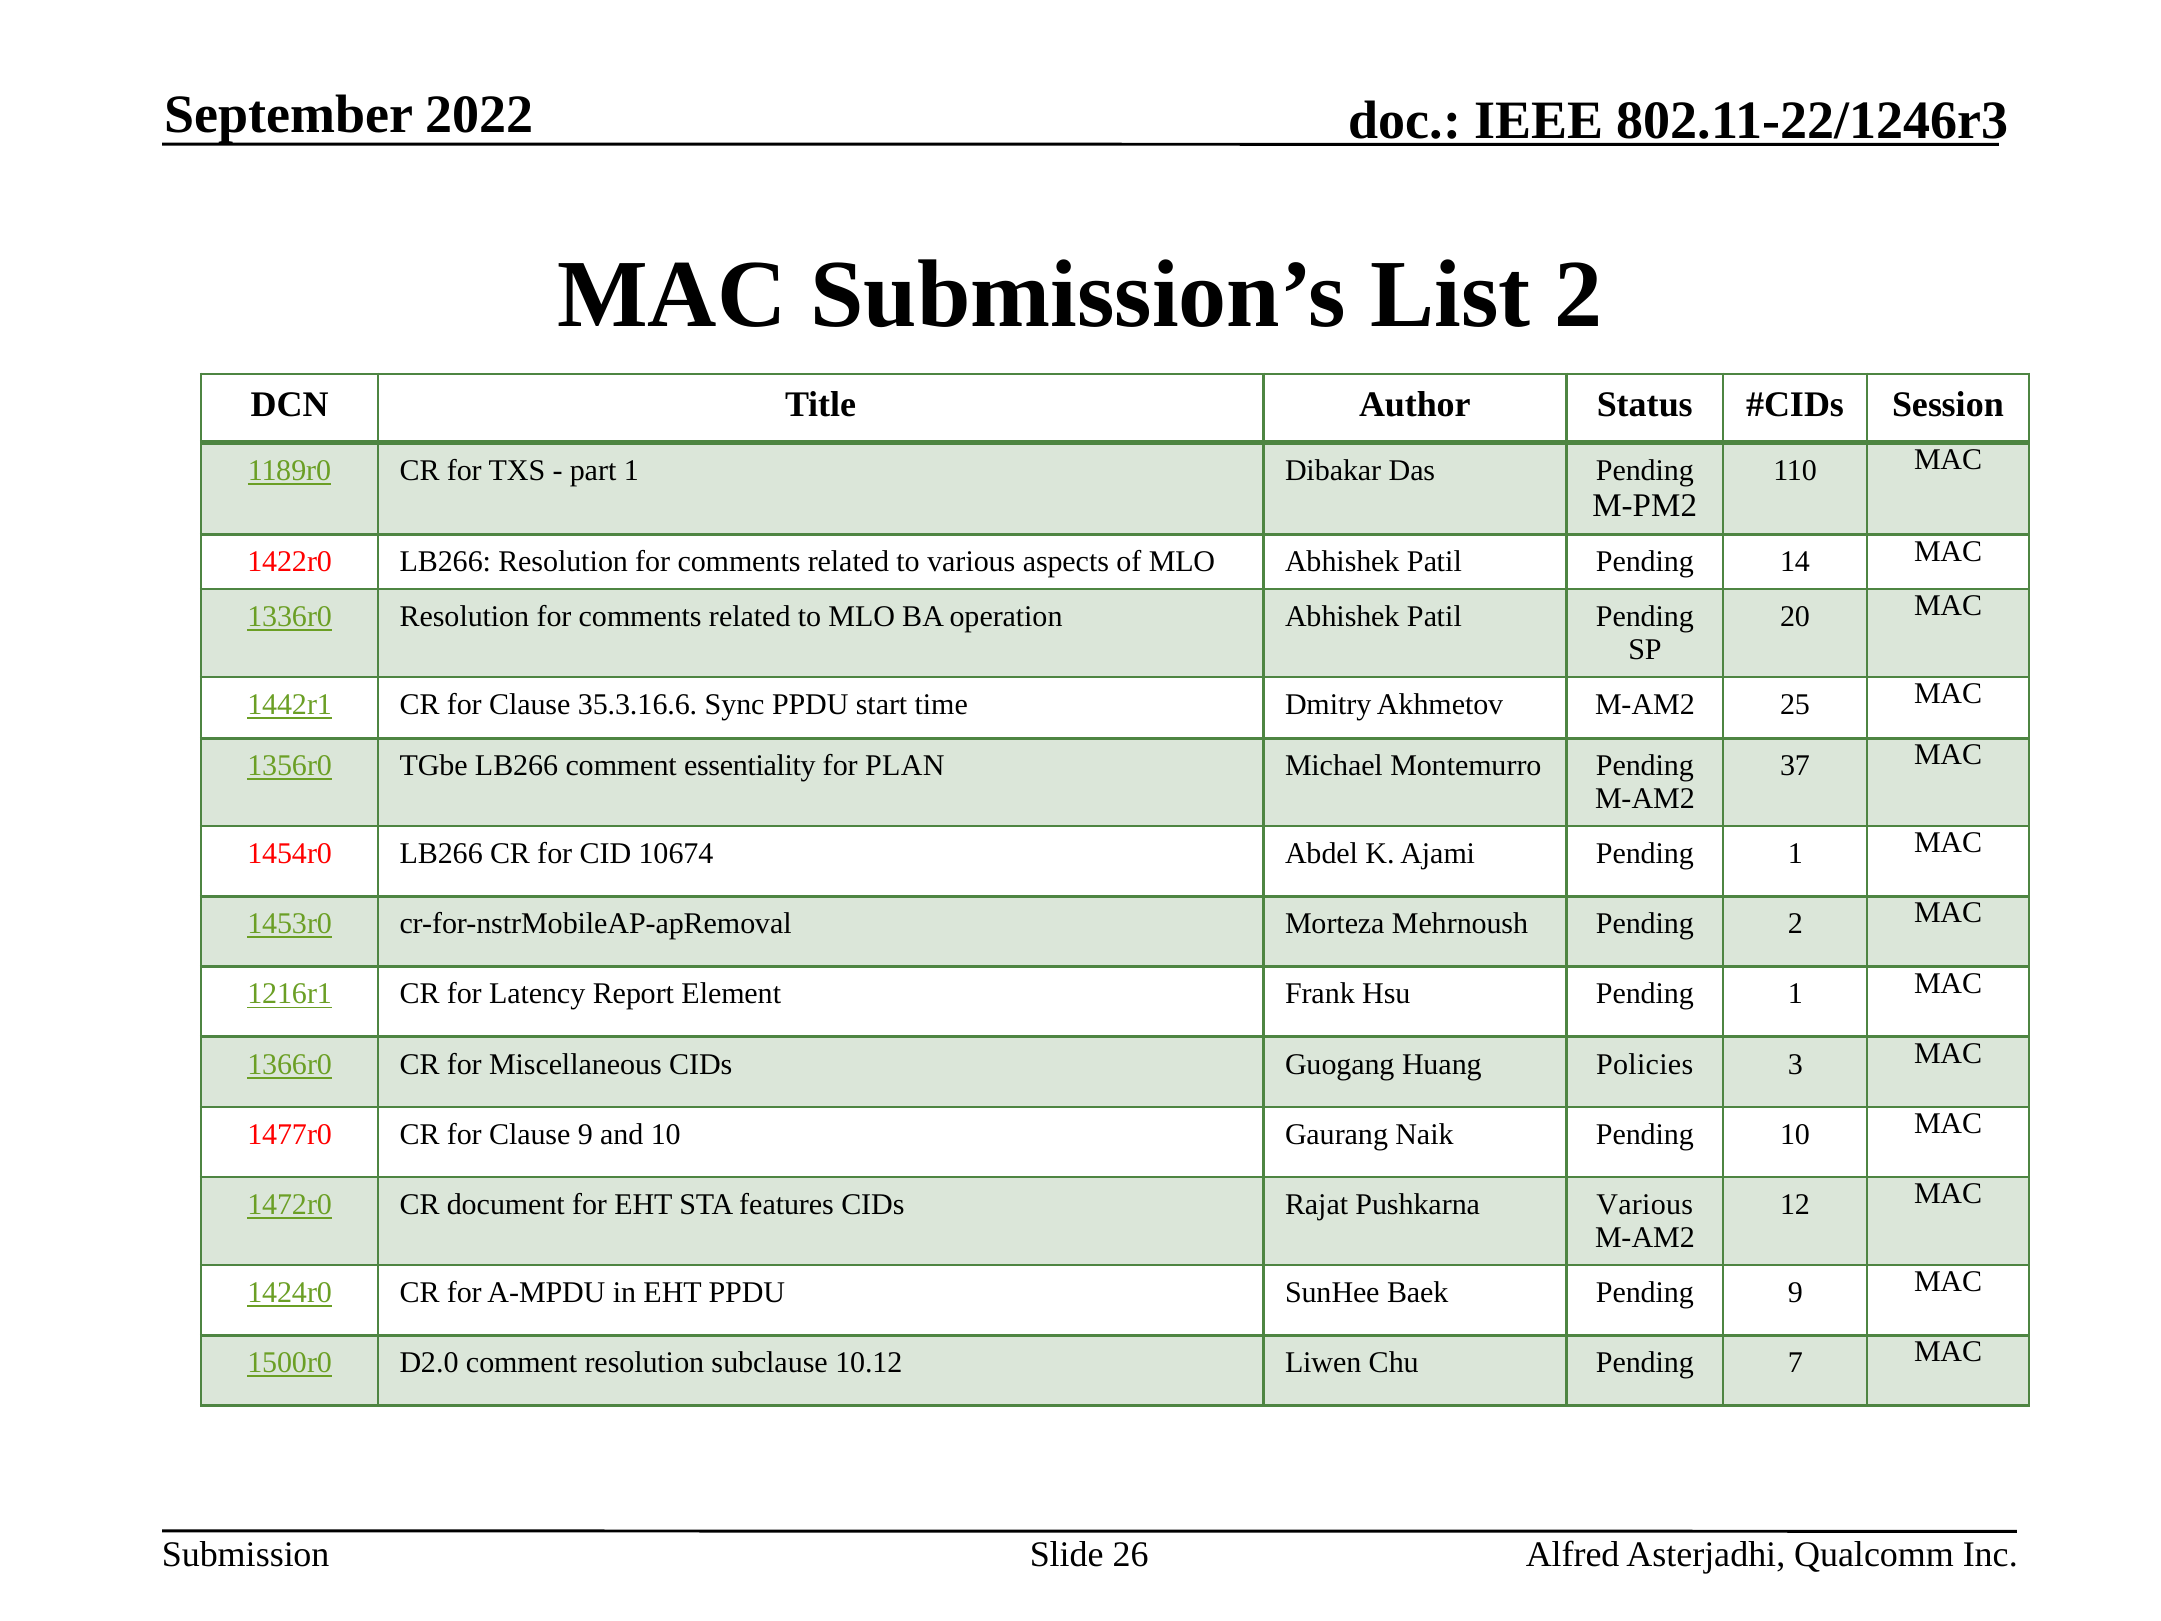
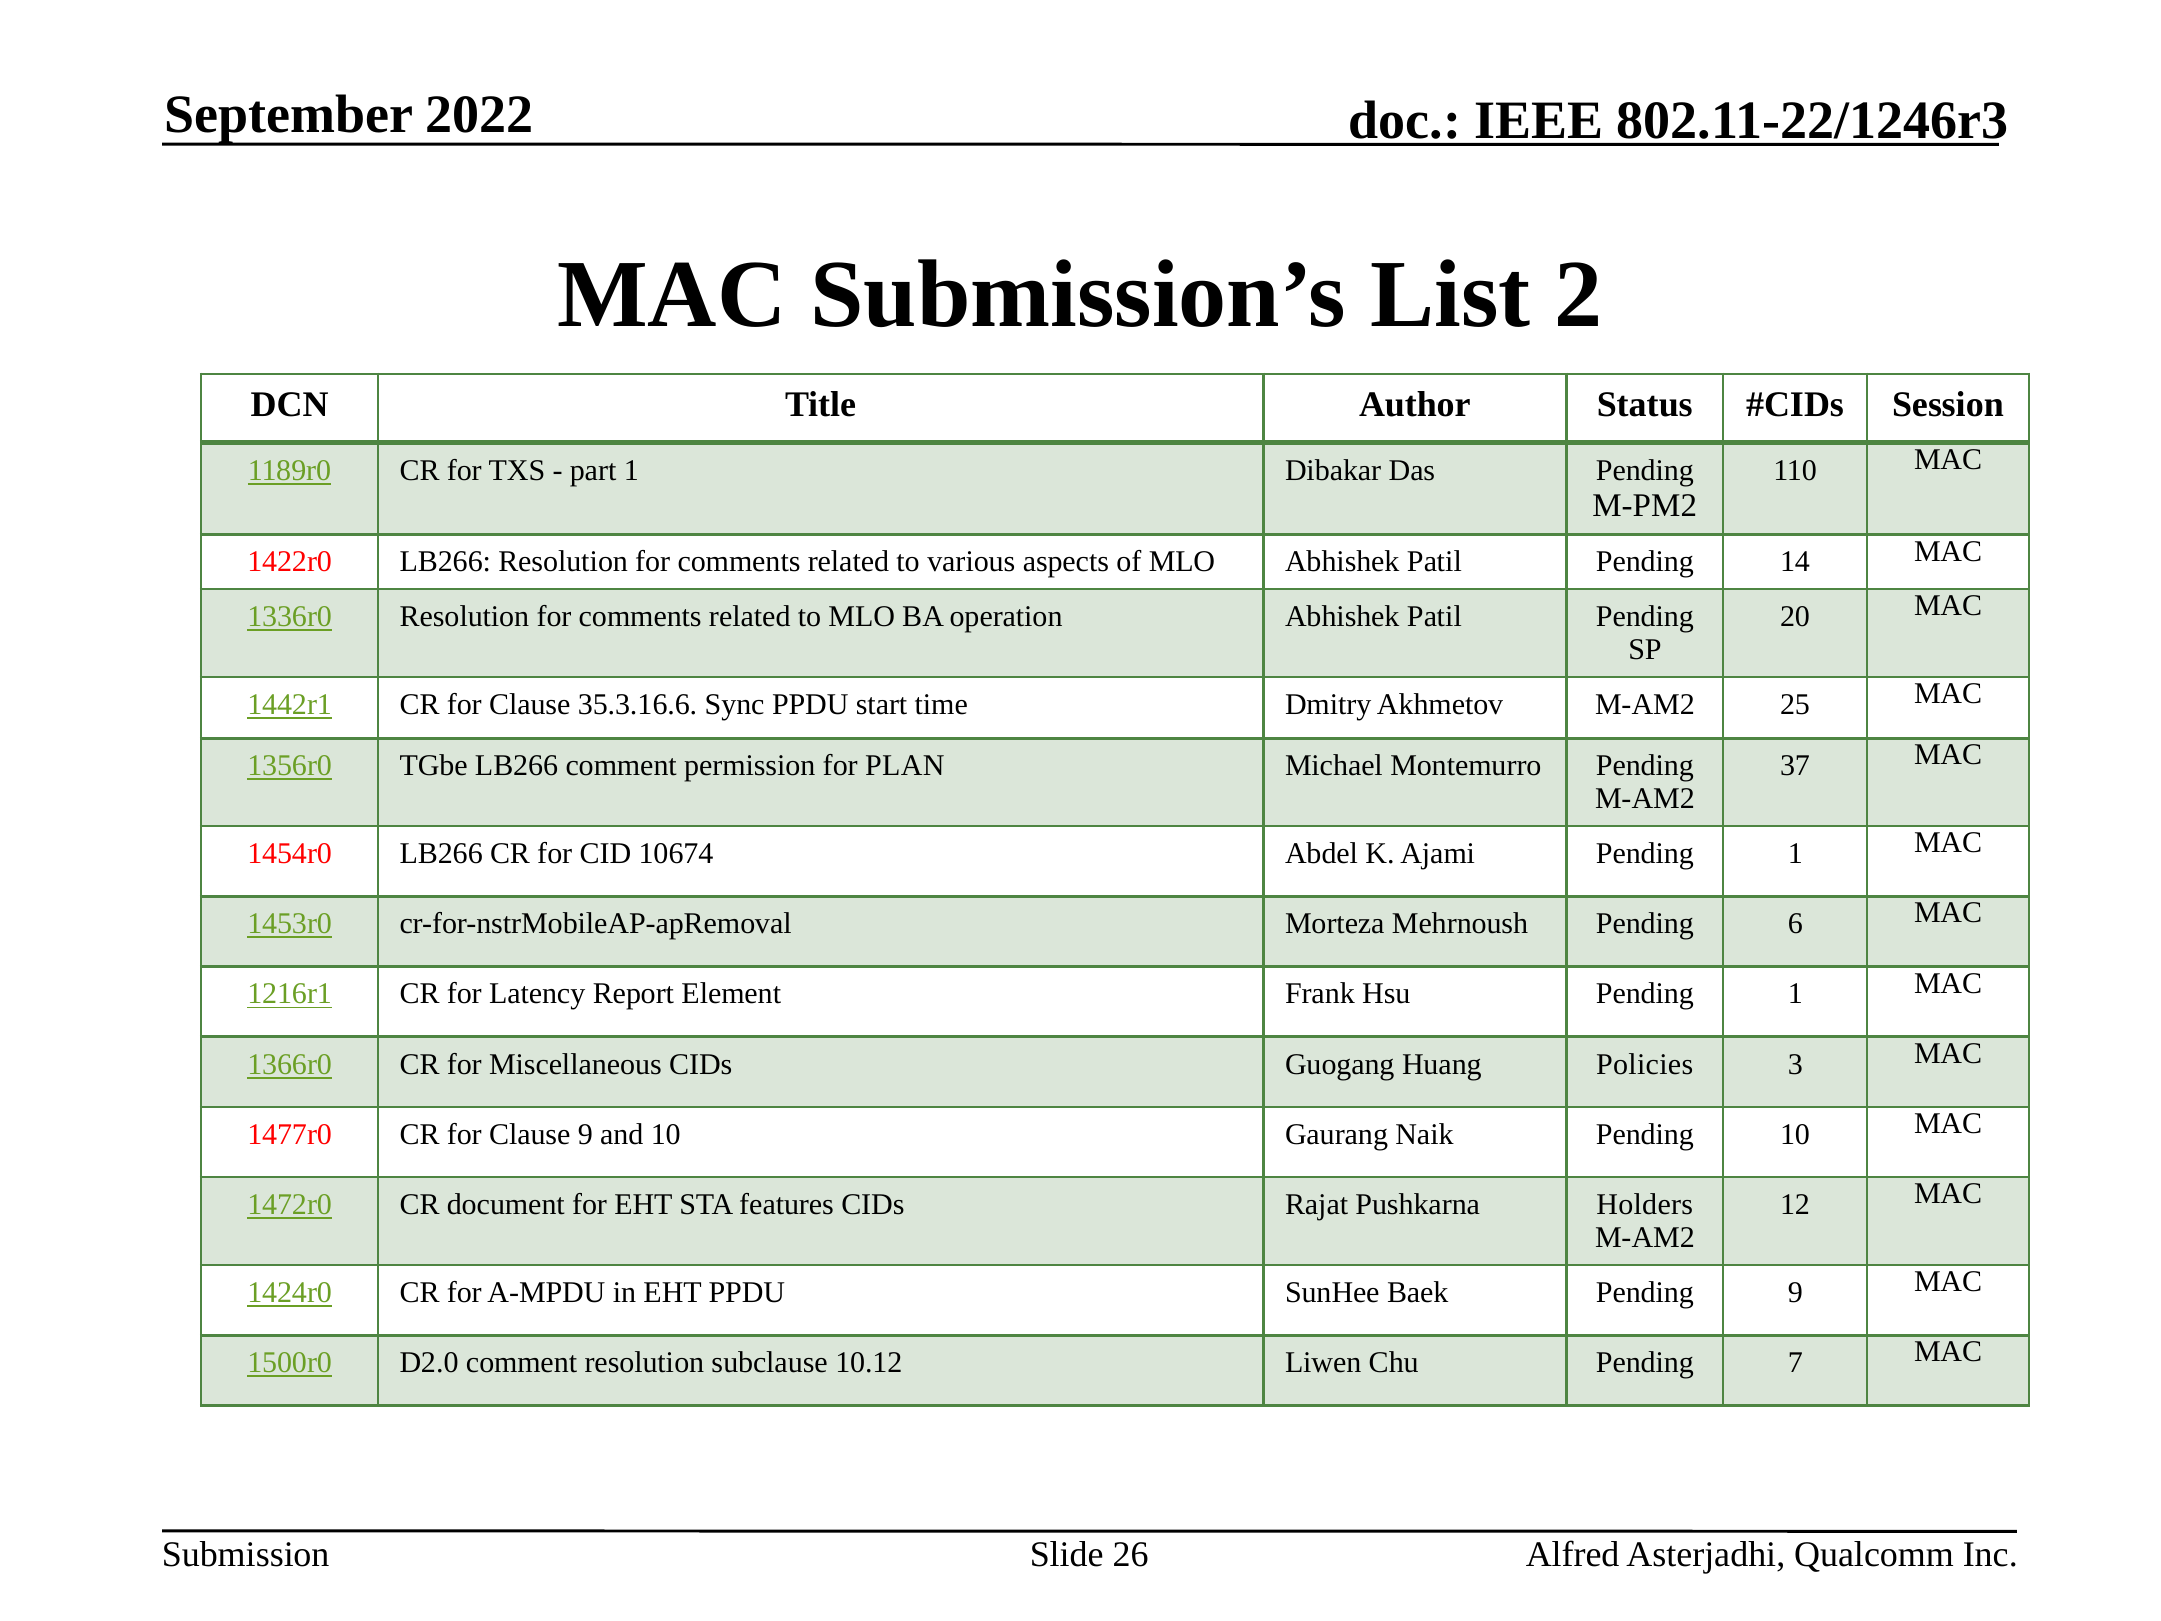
essentiality: essentiality -> permission
Pending 2: 2 -> 6
Pushkarna Various: Various -> Holders
